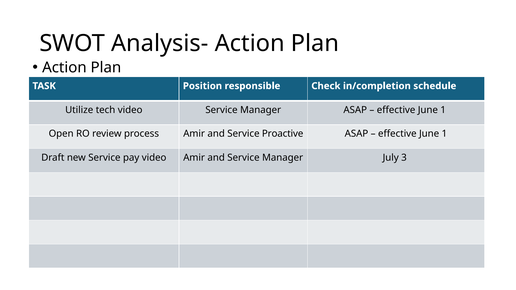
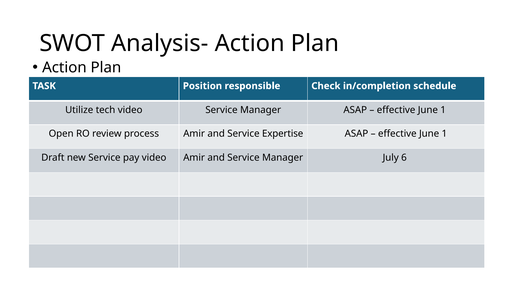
Proactive: Proactive -> Expertise
3: 3 -> 6
